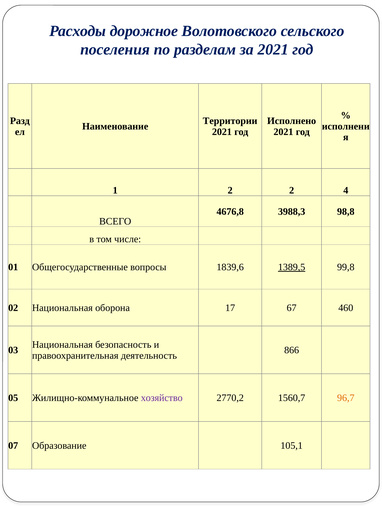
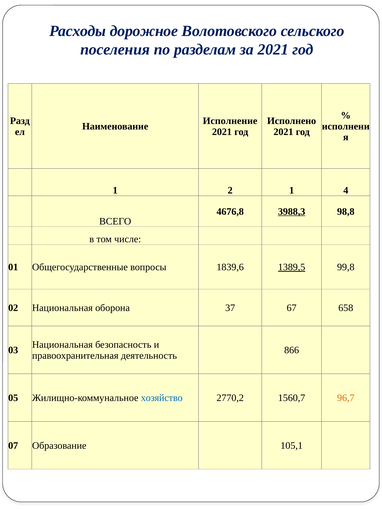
Территории: Территории -> Исполнение
2 2: 2 -> 1
3988,3 underline: none -> present
17: 17 -> 37
460: 460 -> 658
хозяйство colour: purple -> blue
